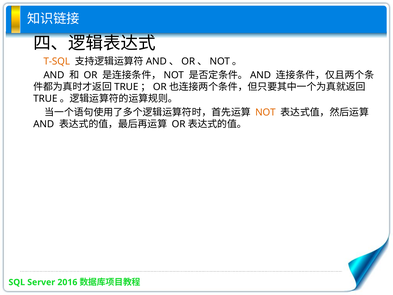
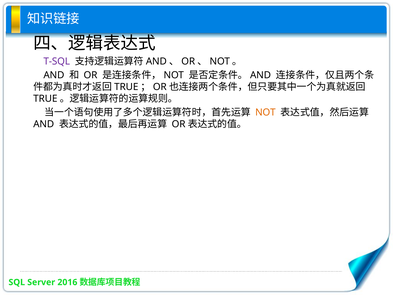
T-SQL colour: orange -> purple
